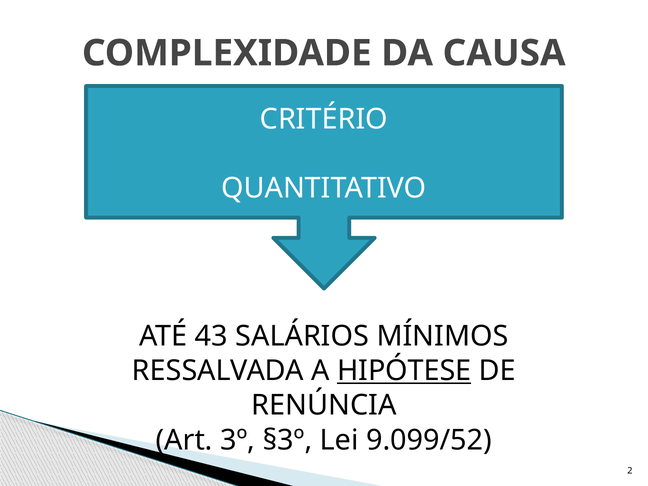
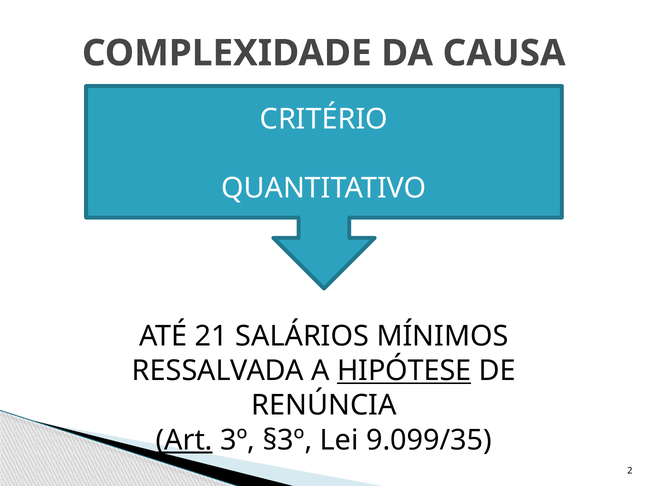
43: 43 -> 21
Art underline: none -> present
9.099/52: 9.099/52 -> 9.099/35
